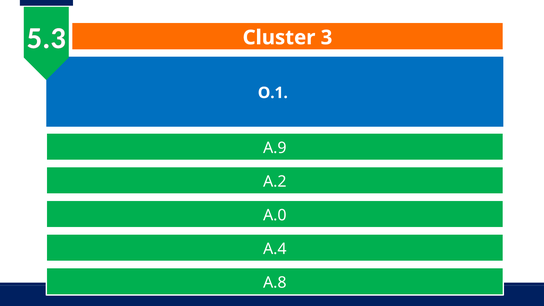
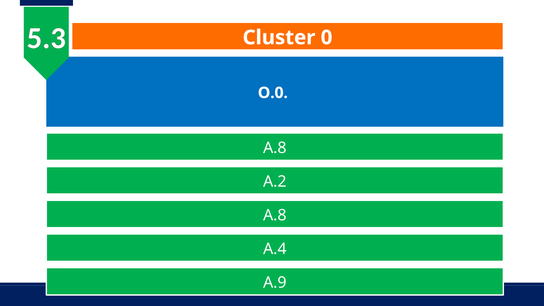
3: 3 -> 0
O.1: O.1 -> O.0
A.9 at (275, 148): A.9 -> A.8
A.0 at (275, 215): A.0 -> A.8
A.8: A.8 -> A.9
